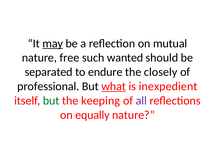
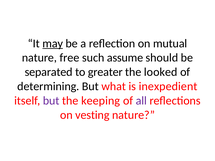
wanted: wanted -> assume
endure: endure -> greater
closely: closely -> looked
professional: professional -> determining
what underline: present -> none
but at (51, 101) colour: green -> purple
equally: equally -> vesting
